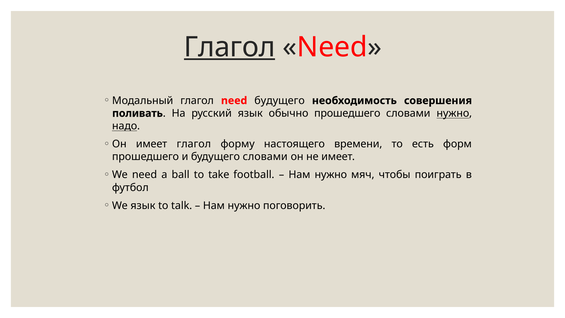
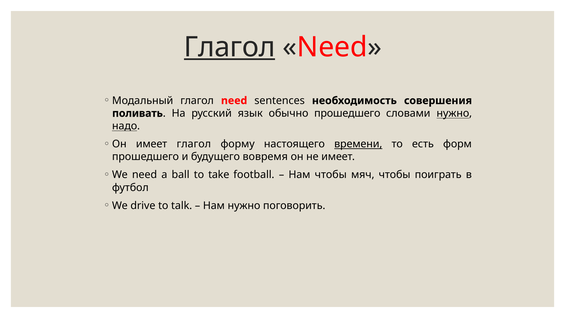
need будущего: будущего -> sentences
времени underline: none -> present
будущего словами: словами -> вовремя
нужно at (331, 175): нужно -> чтобы
We язык: язык -> drive
